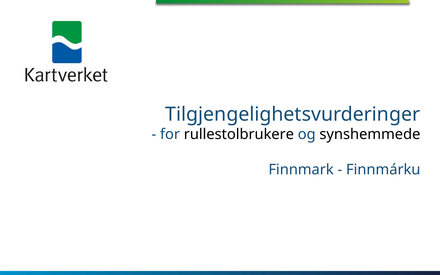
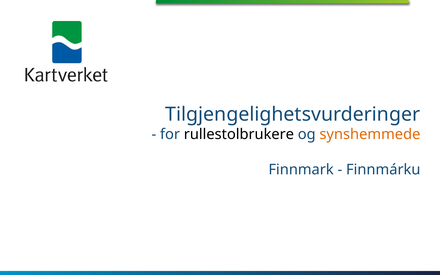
synshemmede colour: black -> orange
